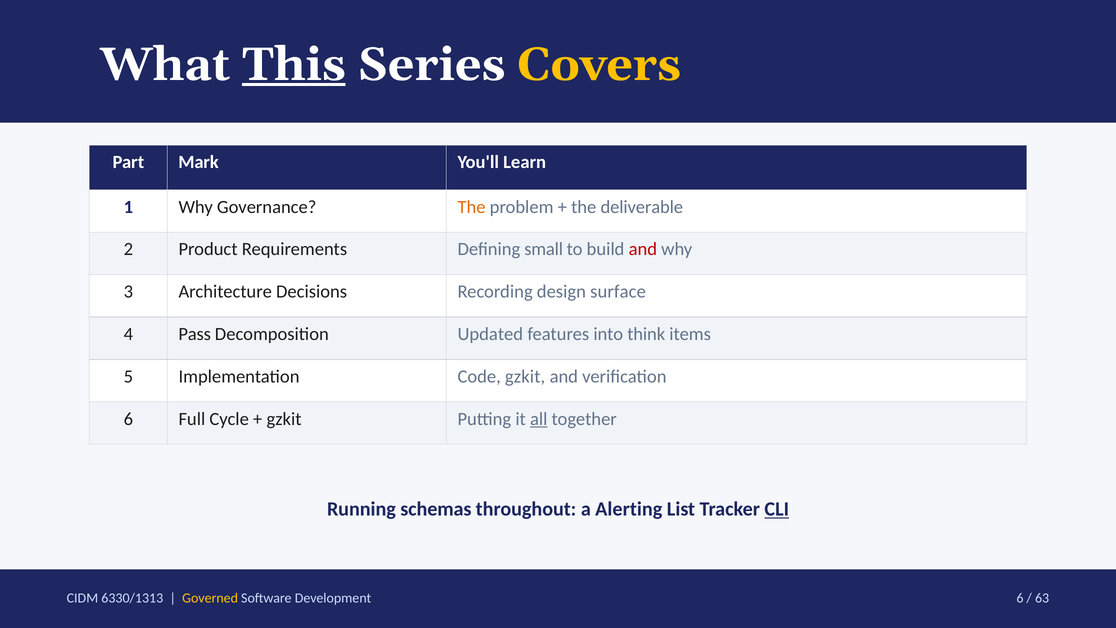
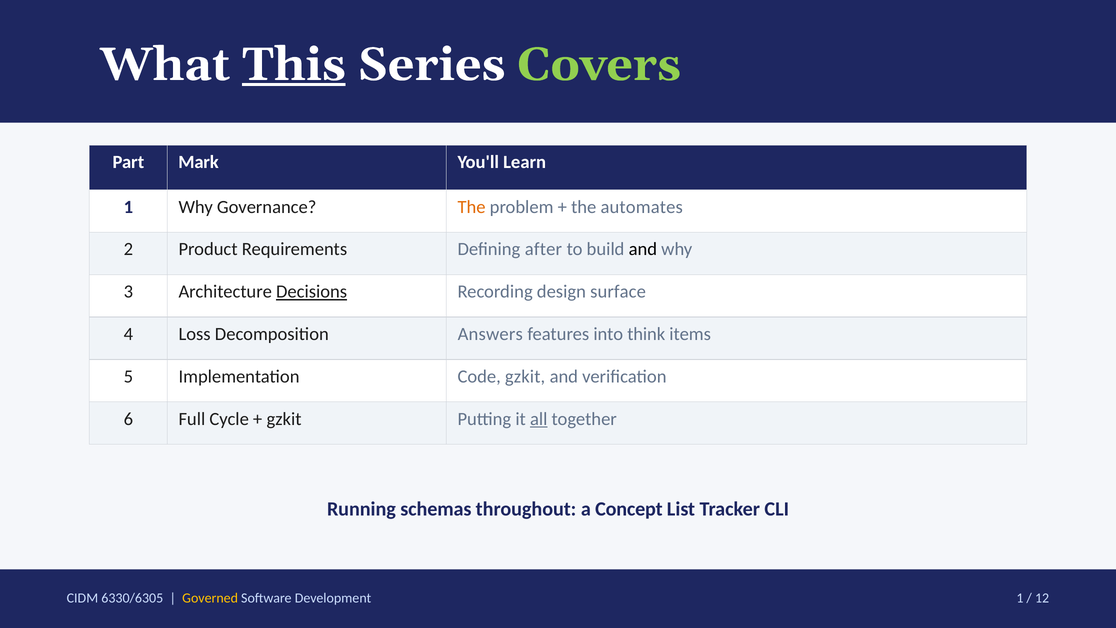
Covers colour: yellow -> light green
deliverable: deliverable -> automates
small: small -> after
and at (643, 249) colour: red -> black
Decisions underline: none -> present
Pass: Pass -> Loss
Updated: Updated -> Answers
Alerting: Alerting -> Concept
CLI underline: present -> none
6330/1313: 6330/1313 -> 6330/6305
Development 6: 6 -> 1
63: 63 -> 12
